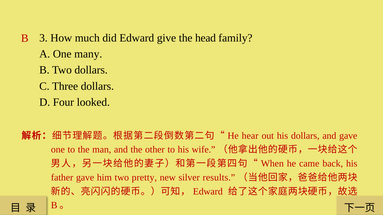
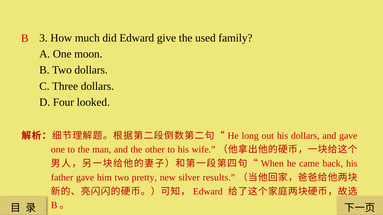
head: head -> used
many: many -> moon
hear: hear -> long
